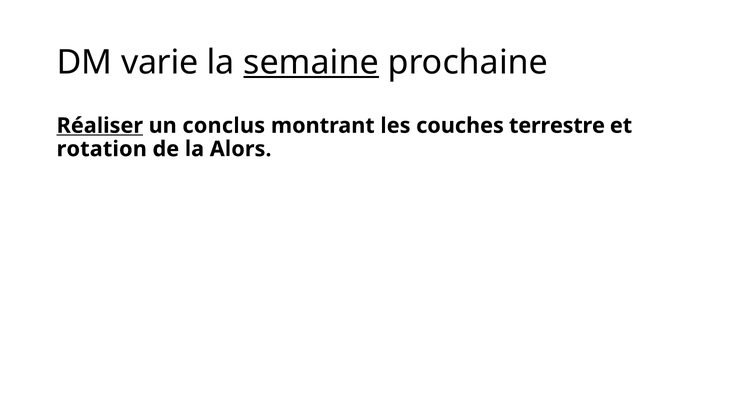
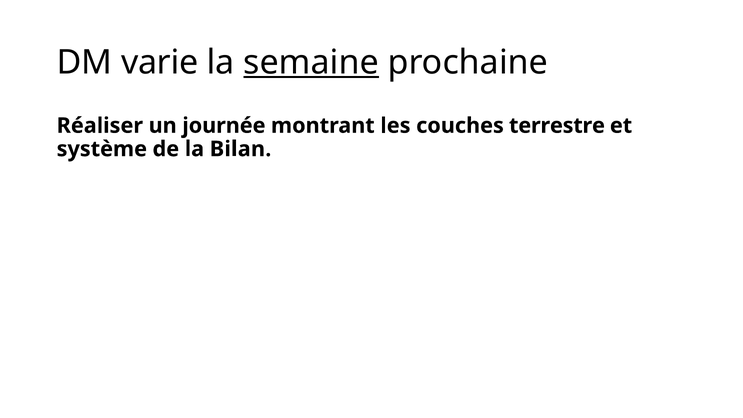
Réaliser underline: present -> none
conclus: conclus -> journée
rotation: rotation -> système
Alors: Alors -> Bilan
